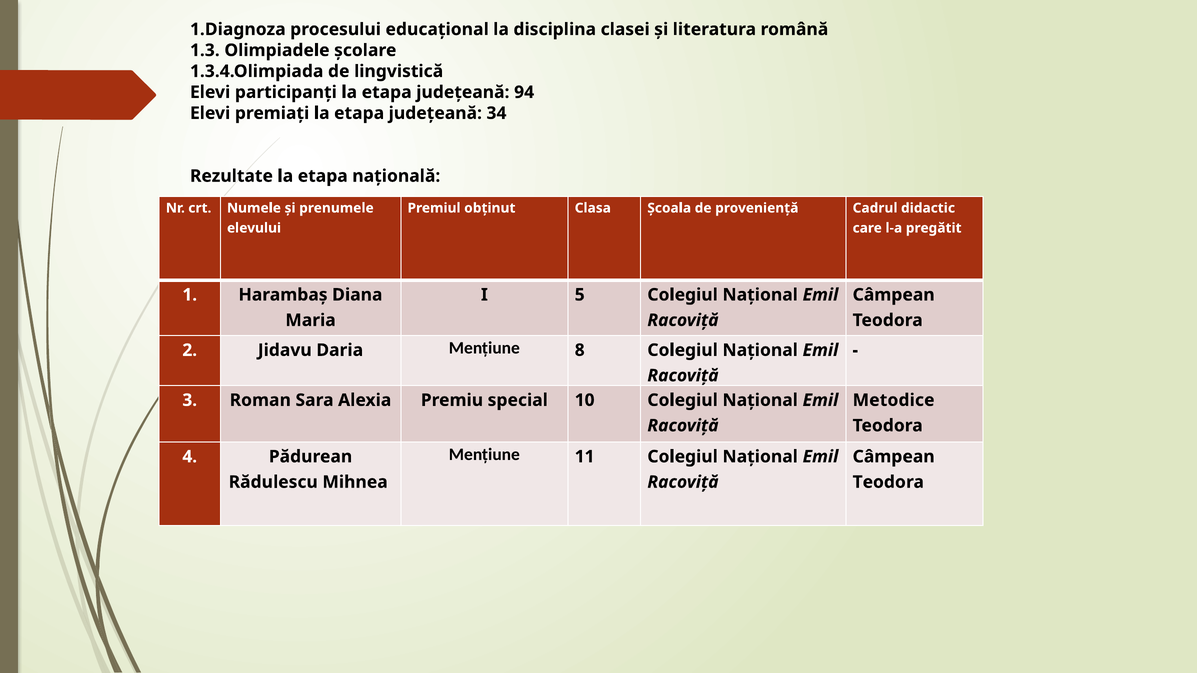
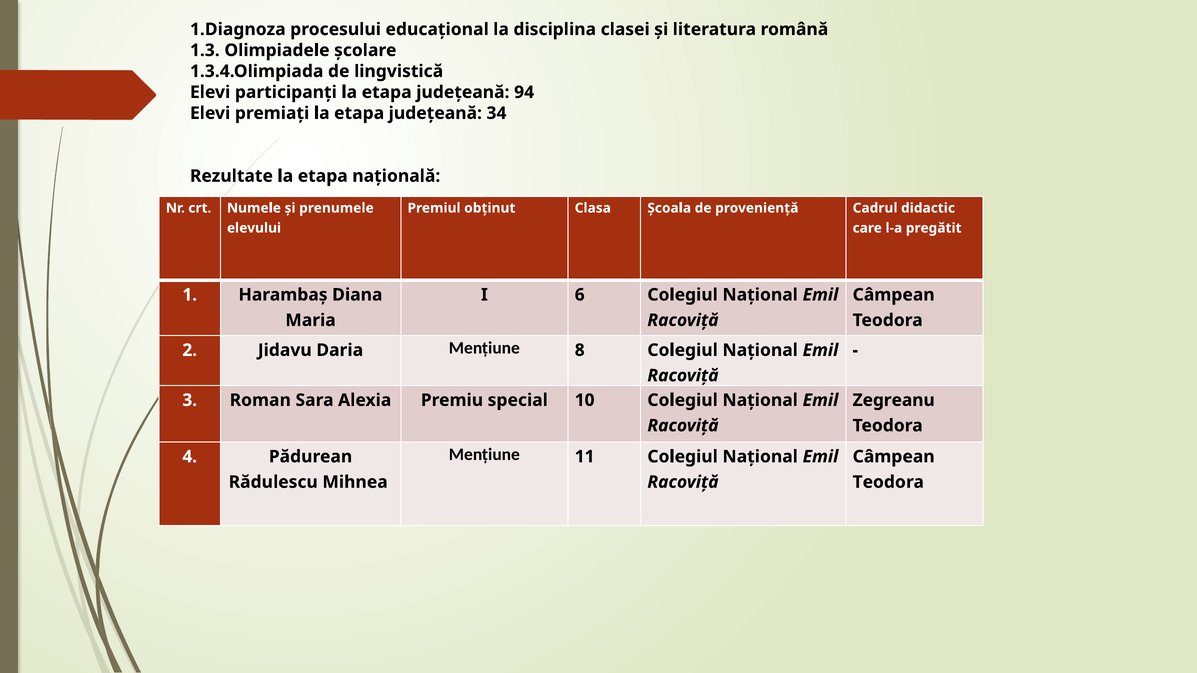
5: 5 -> 6
Metodice: Metodice -> Zegreanu
